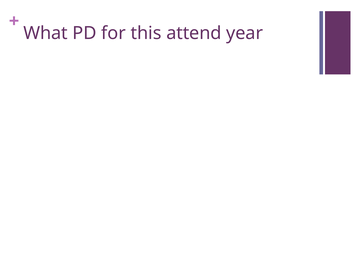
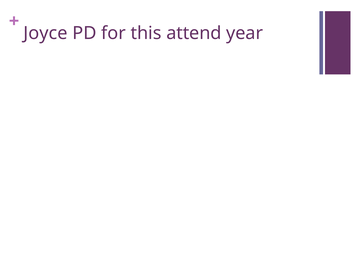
What: What -> Joyce
